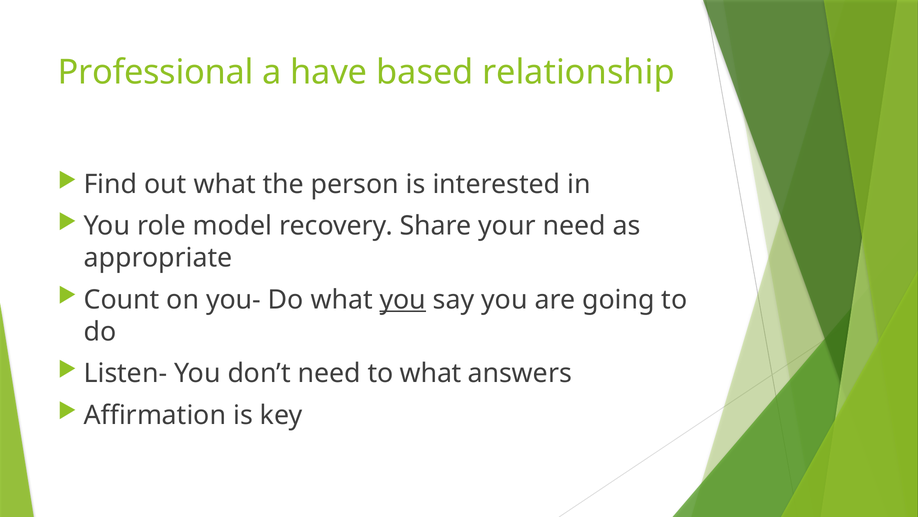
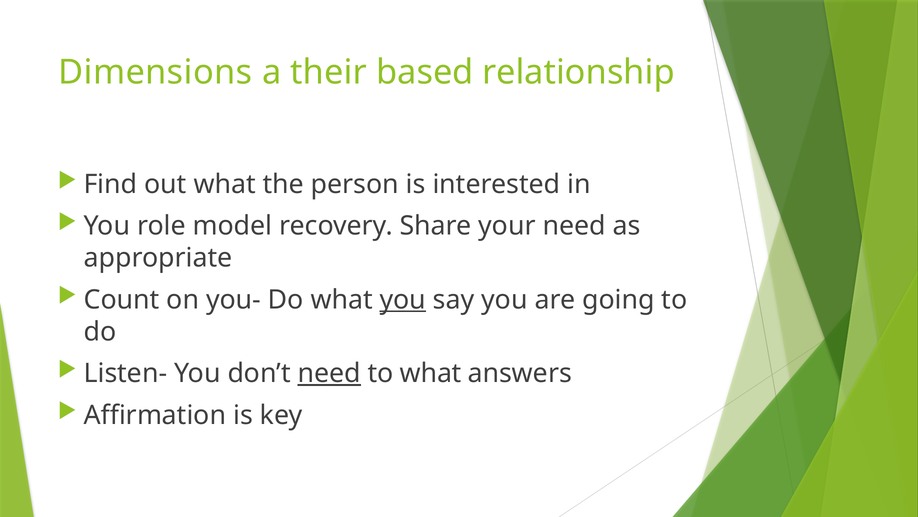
Professional: Professional -> Dimensions
have: have -> their
need at (329, 373) underline: none -> present
